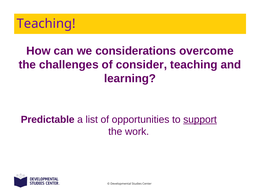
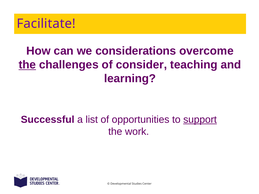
Teaching at (46, 24): Teaching -> Facilitate
the at (27, 65) underline: none -> present
Predictable: Predictable -> Successful
